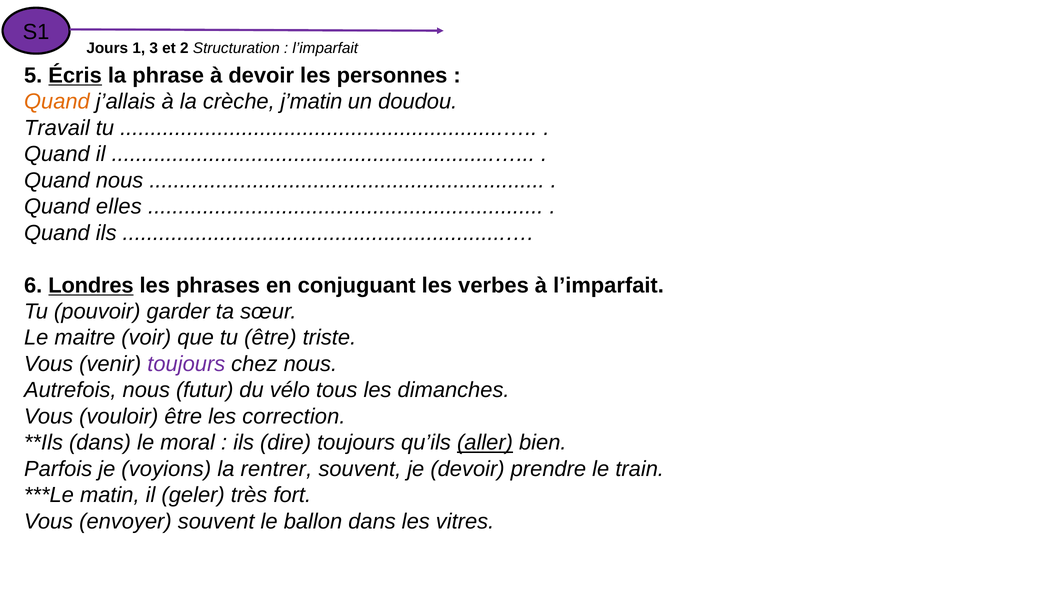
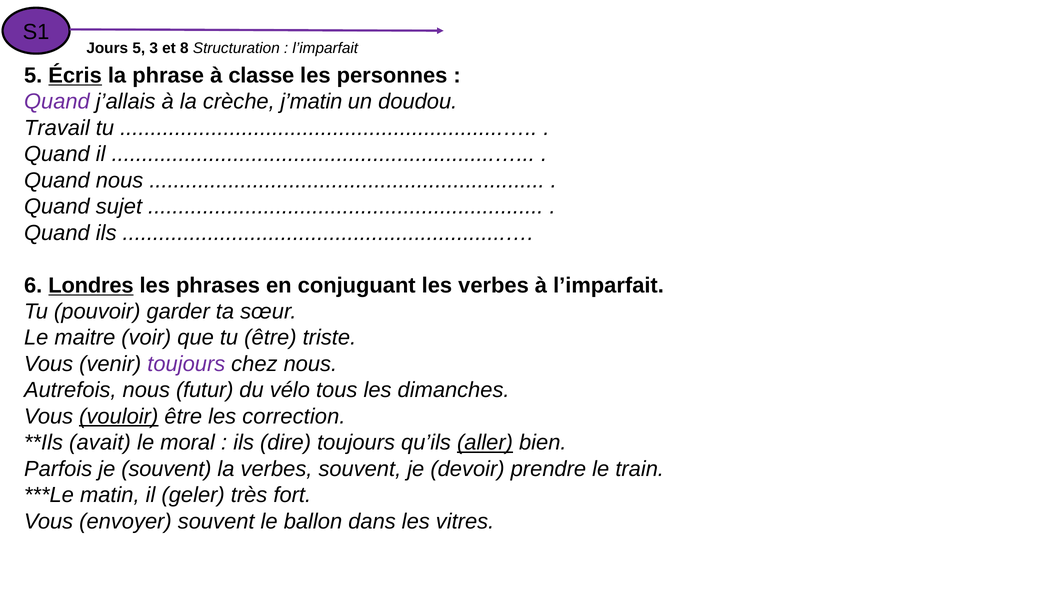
Jours 1: 1 -> 5
2: 2 -> 8
à devoir: devoir -> classe
Quand at (57, 102) colour: orange -> purple
elles: elles -> sujet
vouloir underline: none -> present
dans at (100, 443): dans -> avait
je voyions: voyions -> souvent
la rentrer: rentrer -> verbes
